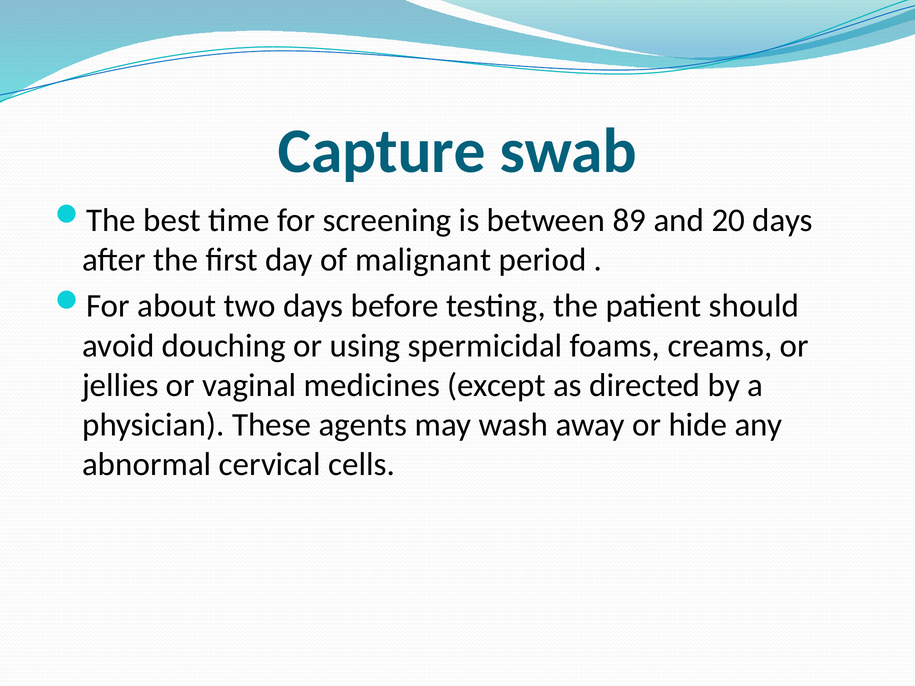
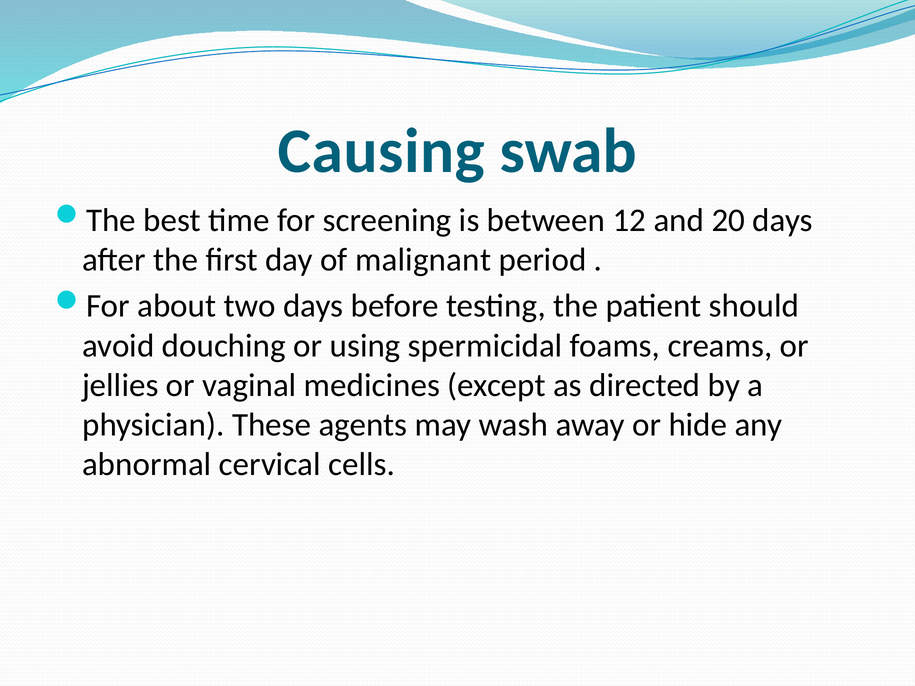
Capture: Capture -> Causing
89: 89 -> 12
